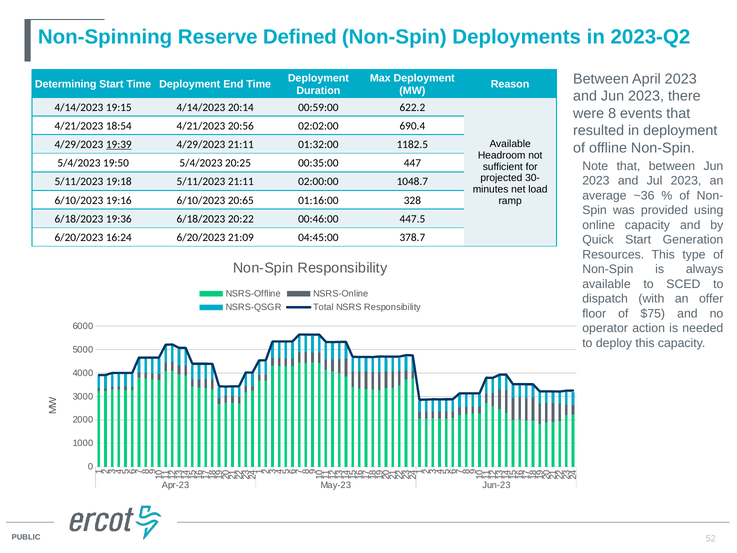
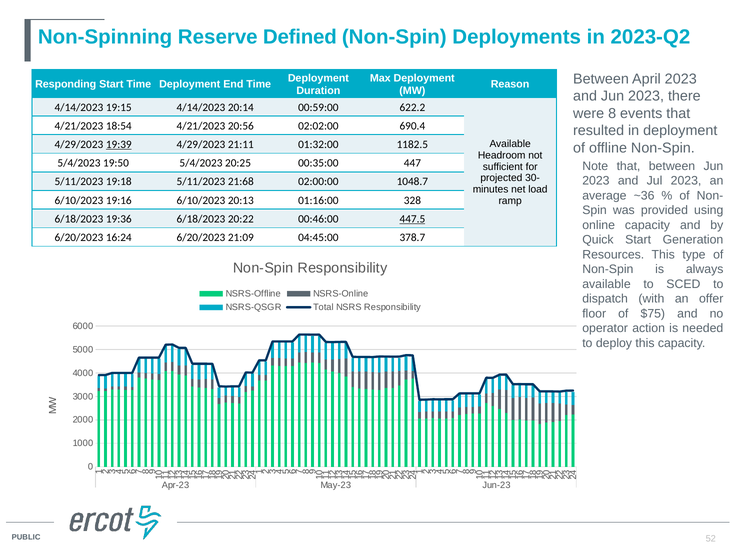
Determining: Determining -> Responding
5/11/2023 21:11: 21:11 -> 21:68
20:65: 20:65 -> 20:13
447.5 underline: none -> present
